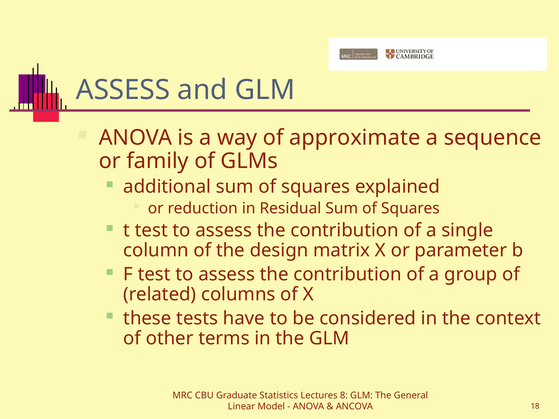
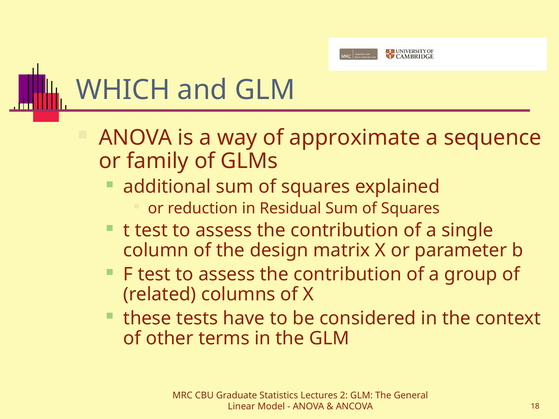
ASSESS at (123, 90): ASSESS -> WHICH
8: 8 -> 2
